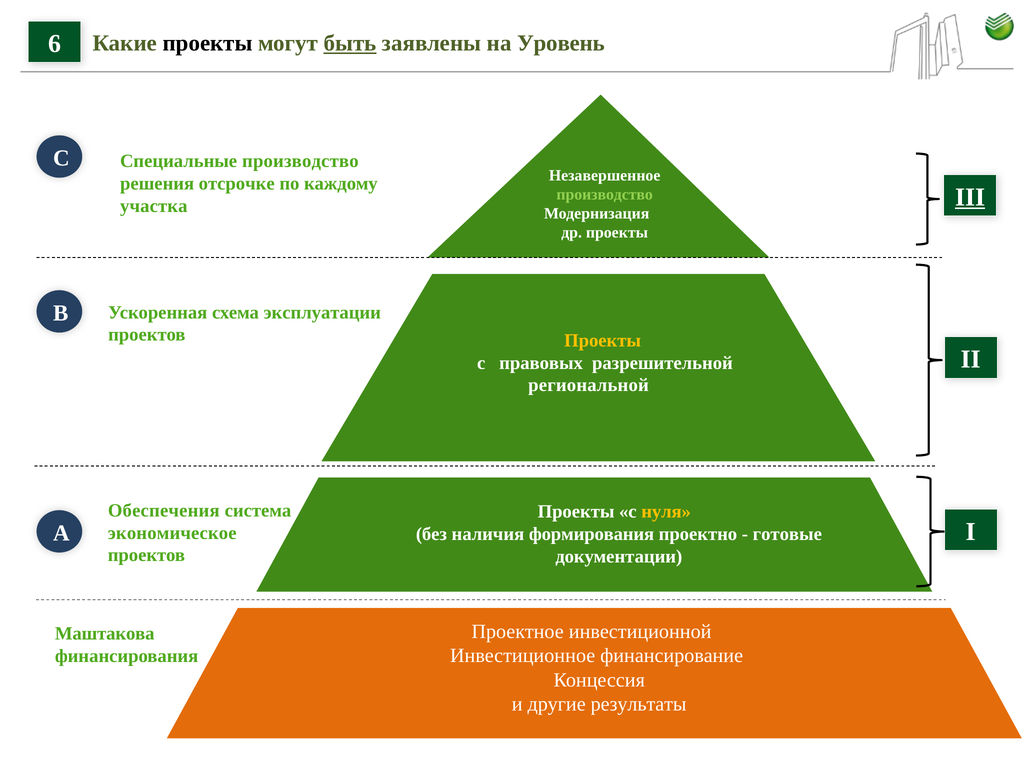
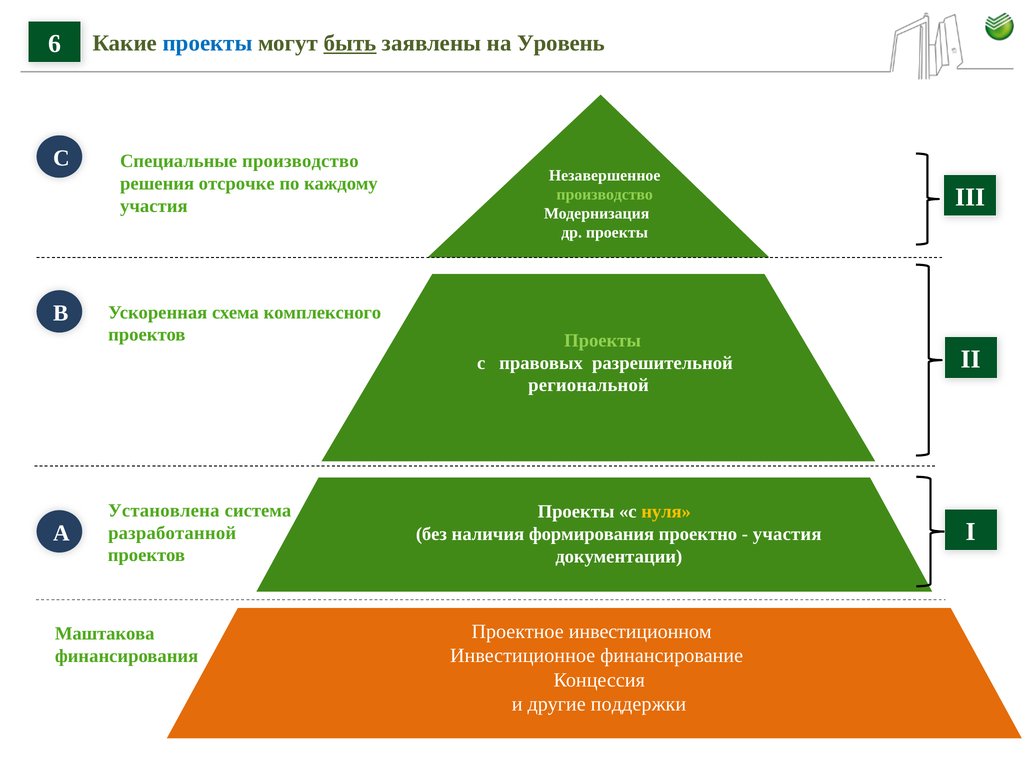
проекты at (208, 43) colour: black -> blue
III underline: present -> none
участка at (154, 206): участка -> участия
эксплуатации: эксплуатации -> комплексного
Проекты at (603, 340) colour: yellow -> light green
Обеспечения: Обеспечения -> Установлена
экономическое: экономическое -> разработанной
готовые at (787, 534): готовые -> участия
инвестиционной: инвестиционной -> инвестиционном
результаты: результаты -> поддержки
